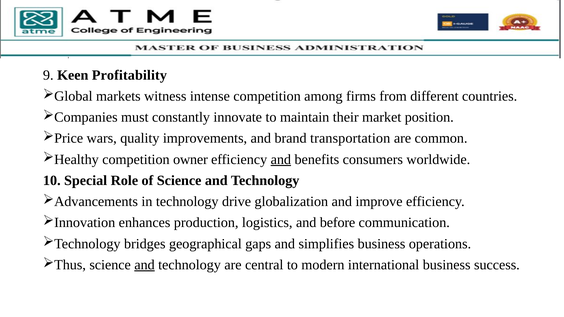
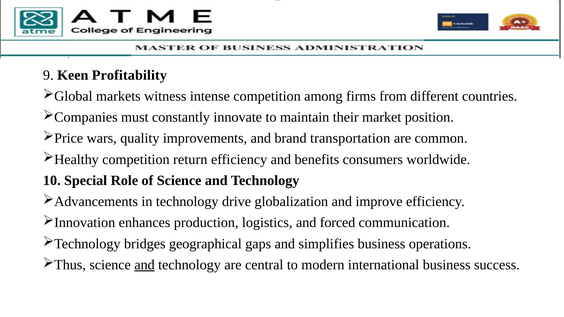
owner: owner -> return
and at (281, 160) underline: present -> none
before: before -> forced
